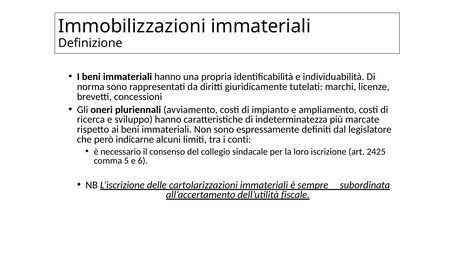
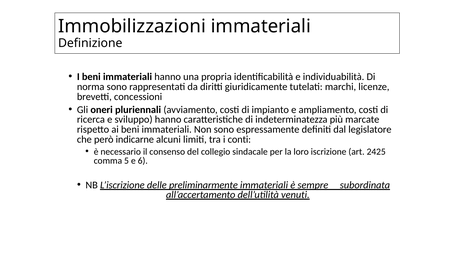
cartolarizzazioni: cartolarizzazioni -> preliminarmente
fiscale: fiscale -> venuti
